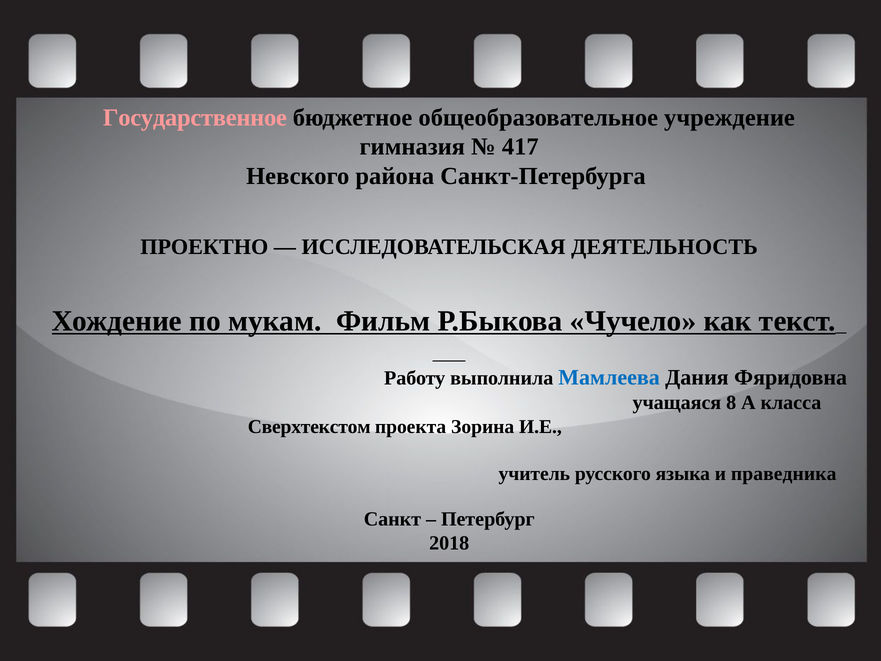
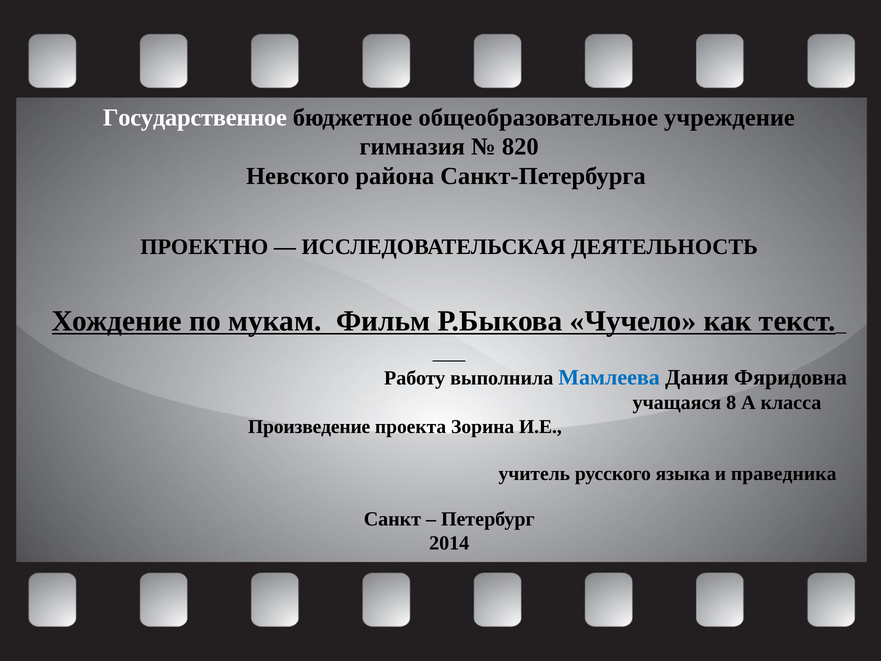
Государственное colour: pink -> white
417: 417 -> 820
Сверхтекстом: Сверхтекстом -> Произведение
2018: 2018 -> 2014
